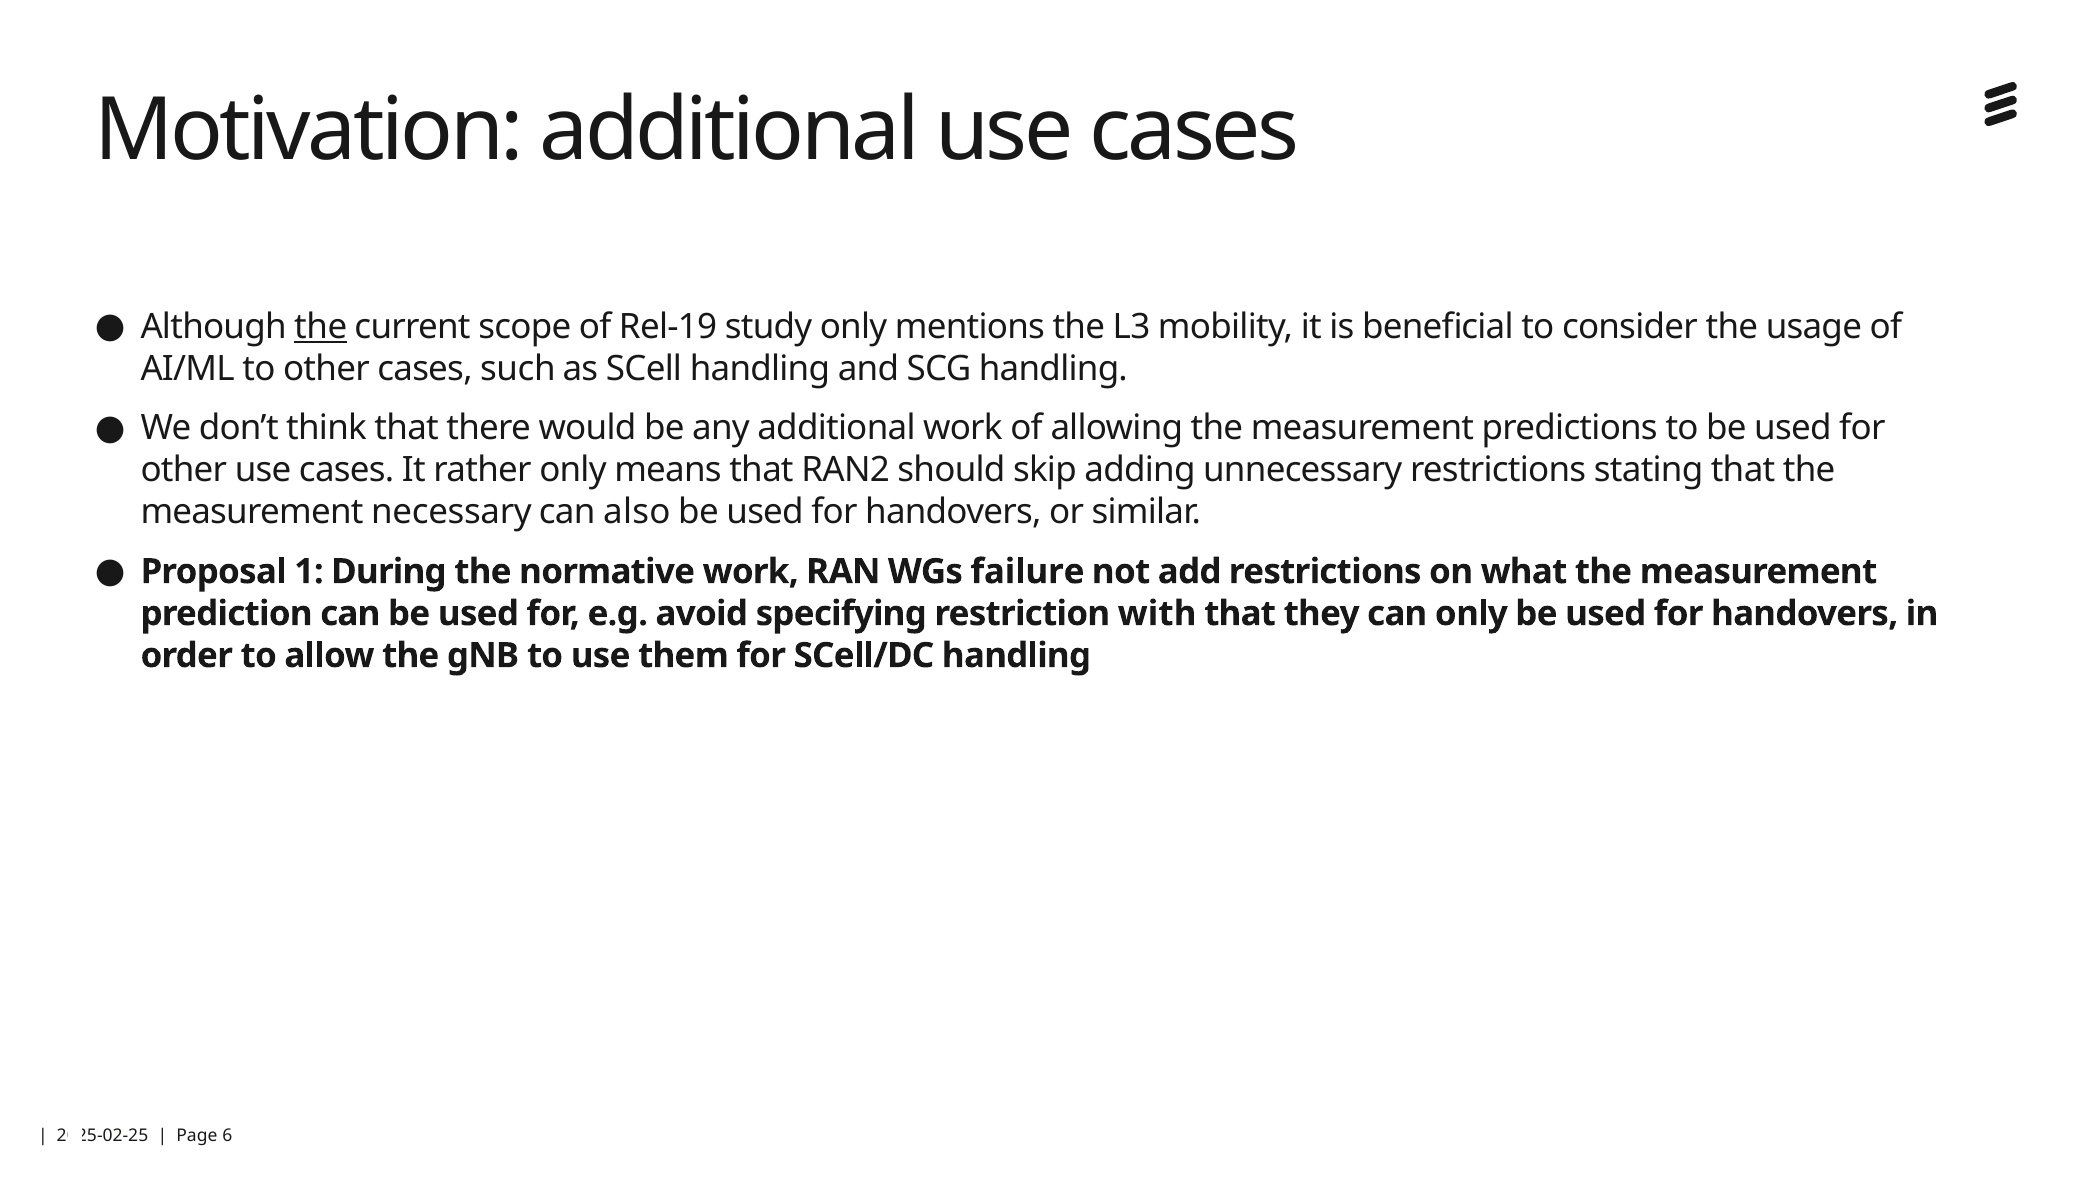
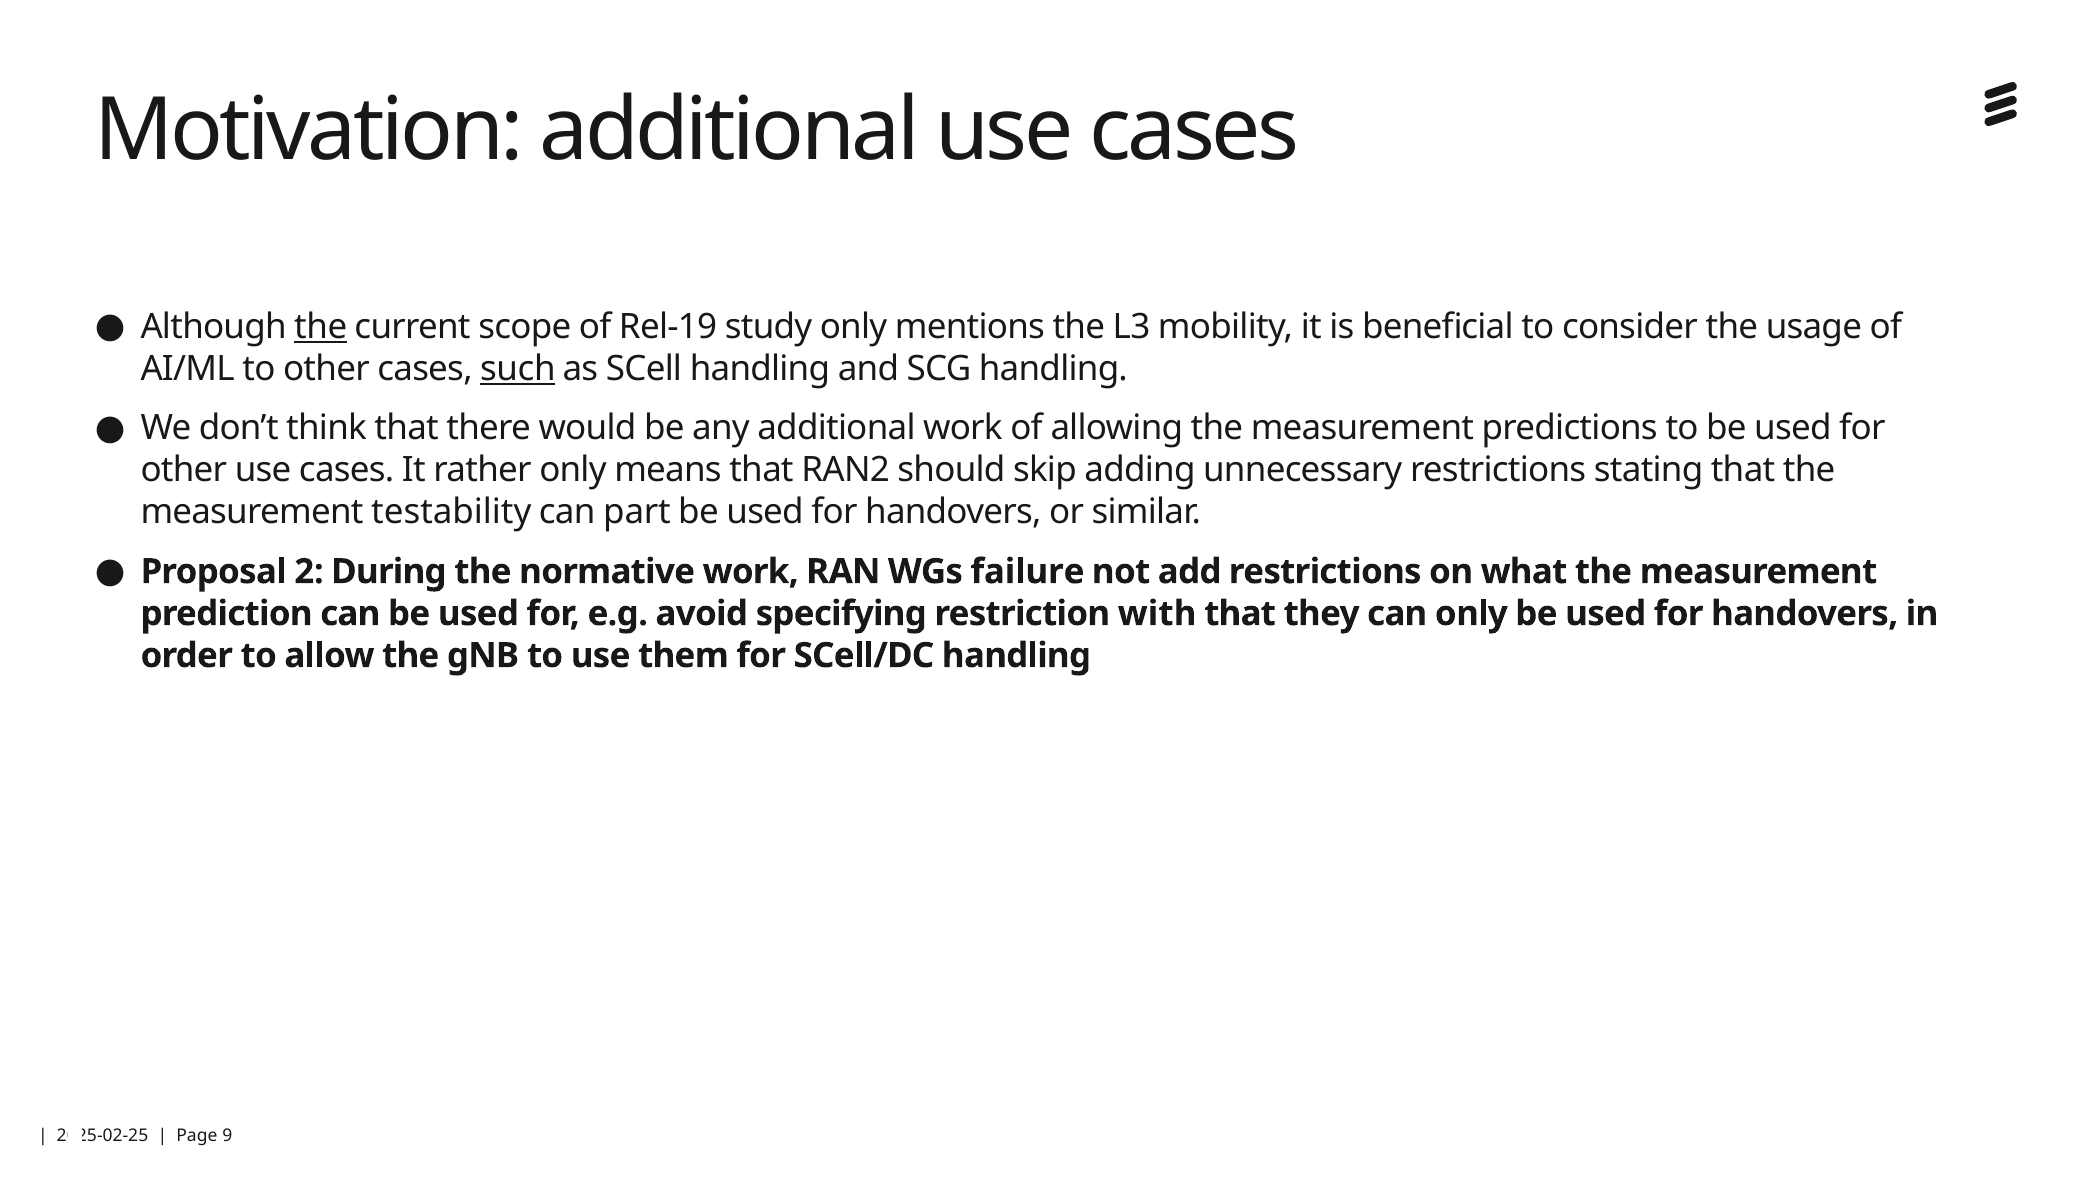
such underline: none -> present
necessary: necessary -> testability
also: also -> part
1: 1 -> 2
6: 6 -> 9
